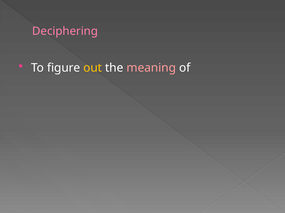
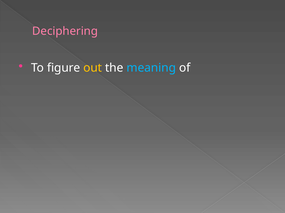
meaning colour: pink -> light blue
